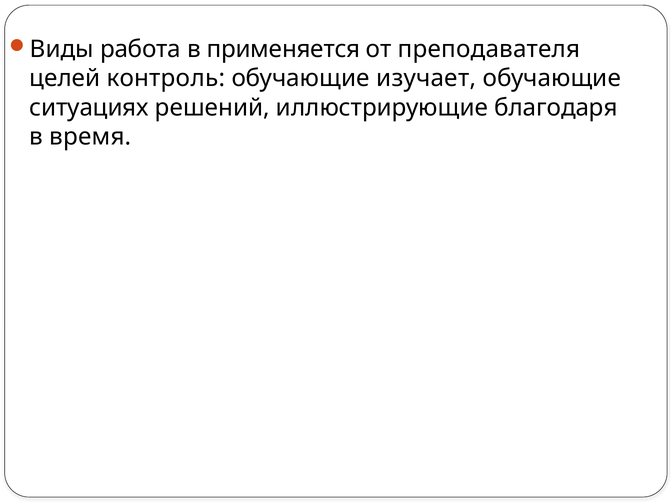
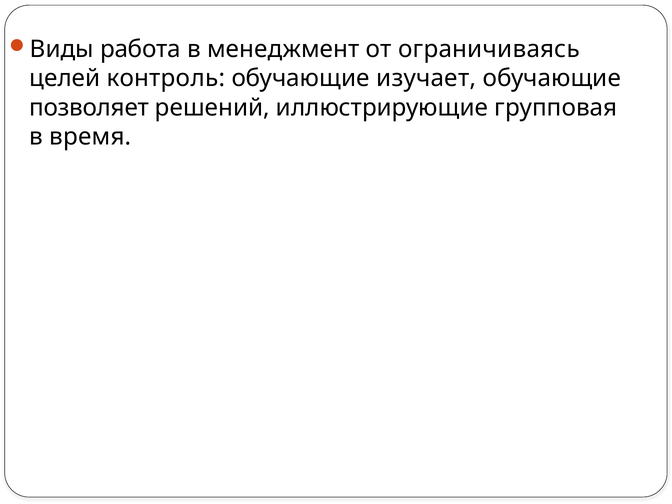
применяется: применяется -> менеджмент
преподавателя: преподавателя -> ограничиваясь
ситуациях: ситуациях -> позволяет
благодаря: благодаря -> групповая
